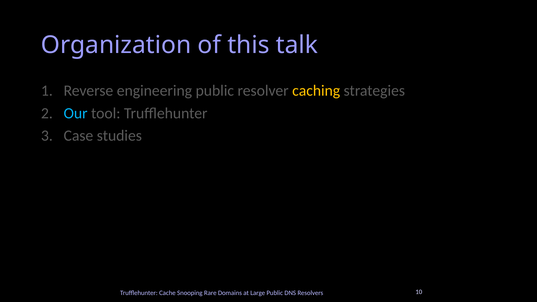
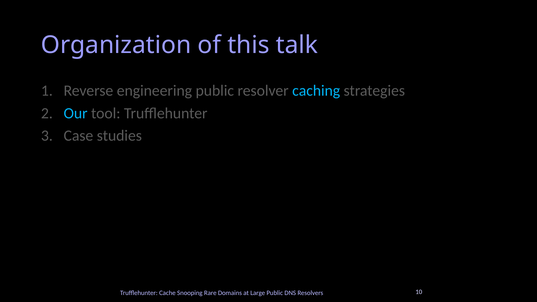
caching colour: yellow -> light blue
